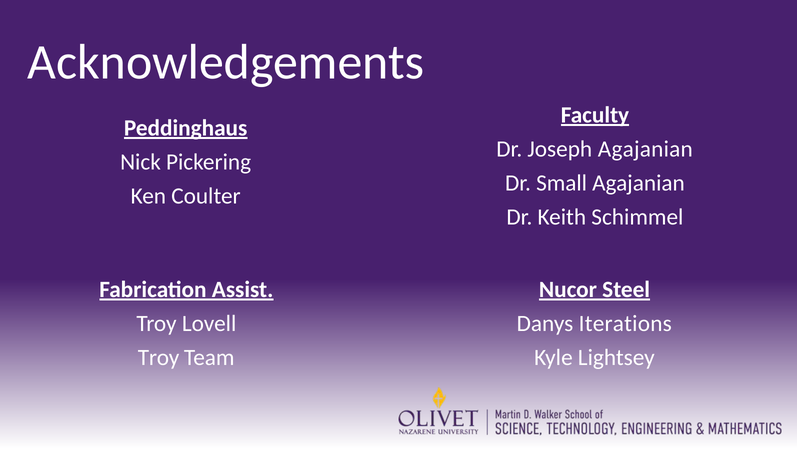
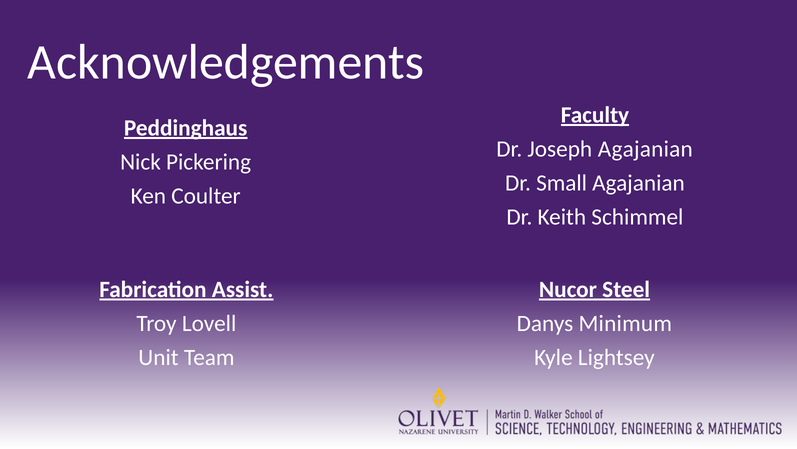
Iterations: Iterations -> Minimum
Troy at (159, 357): Troy -> Unit
